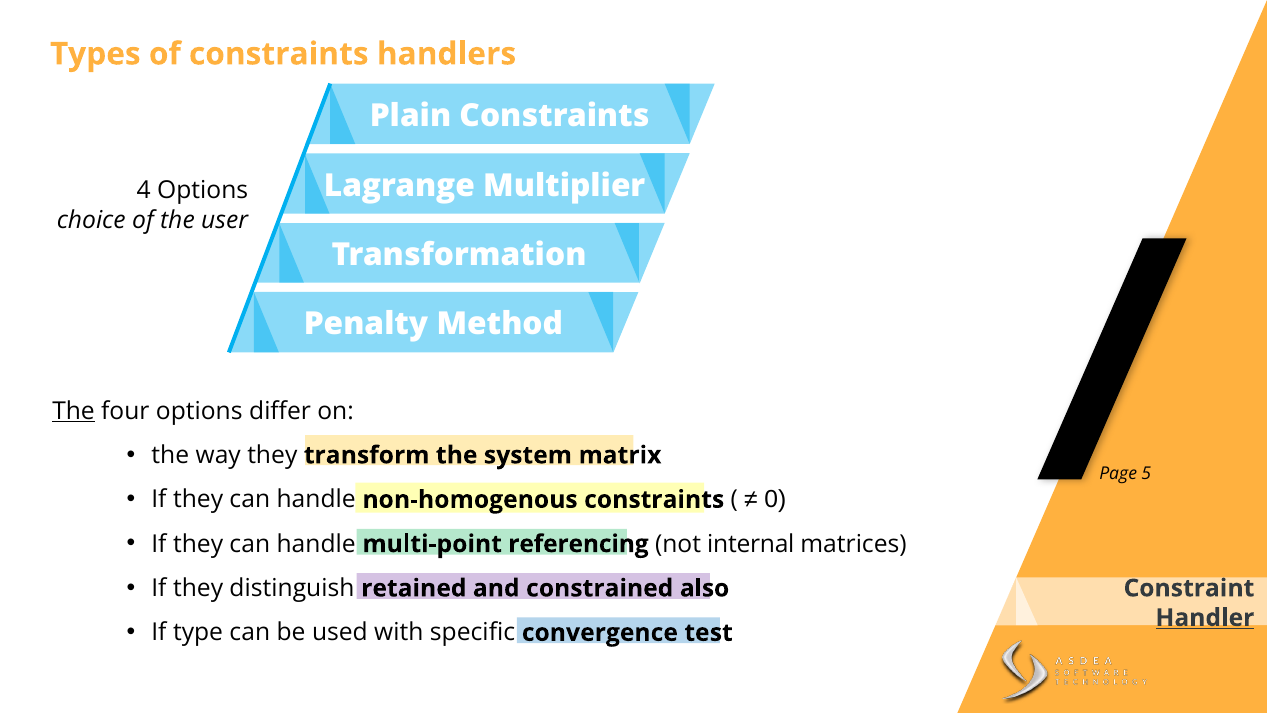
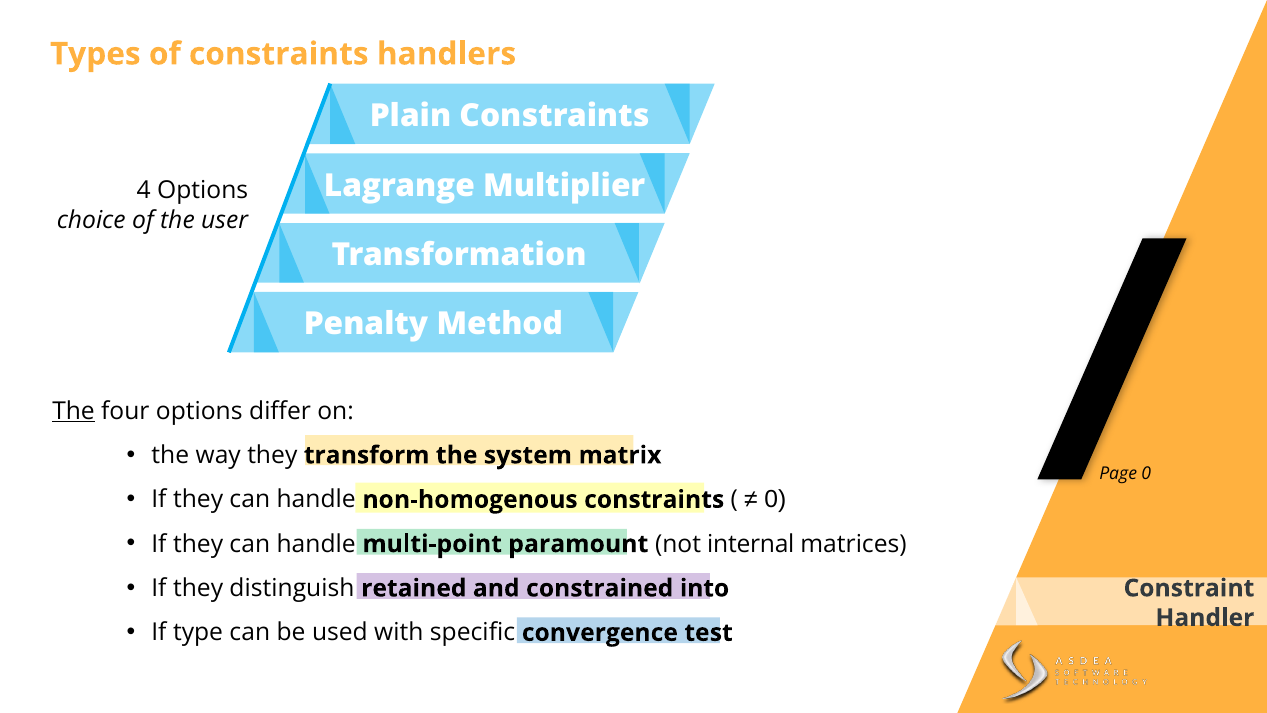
Page 5: 5 -> 0
referencing: referencing -> paramount
also: also -> into
Handler underline: present -> none
